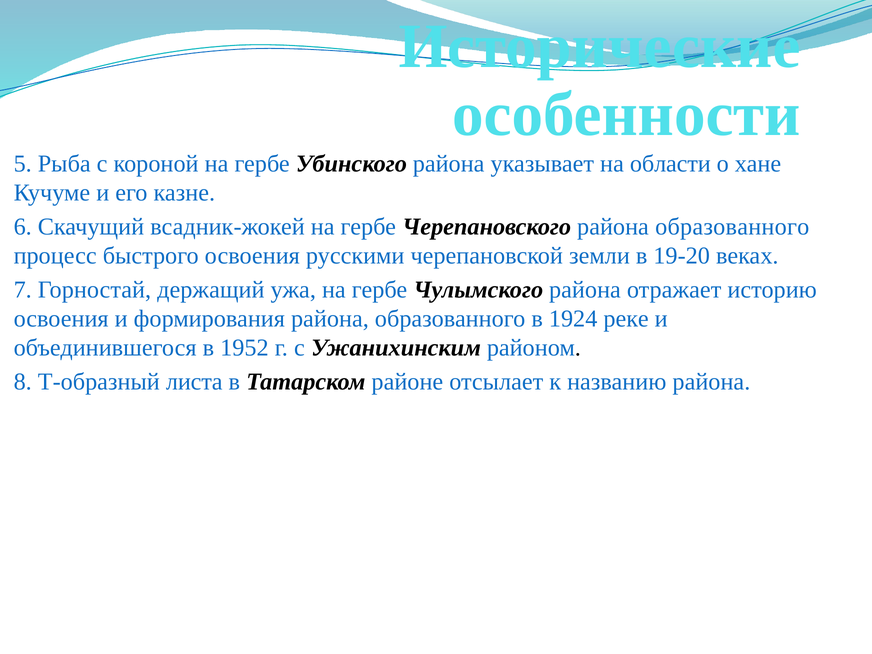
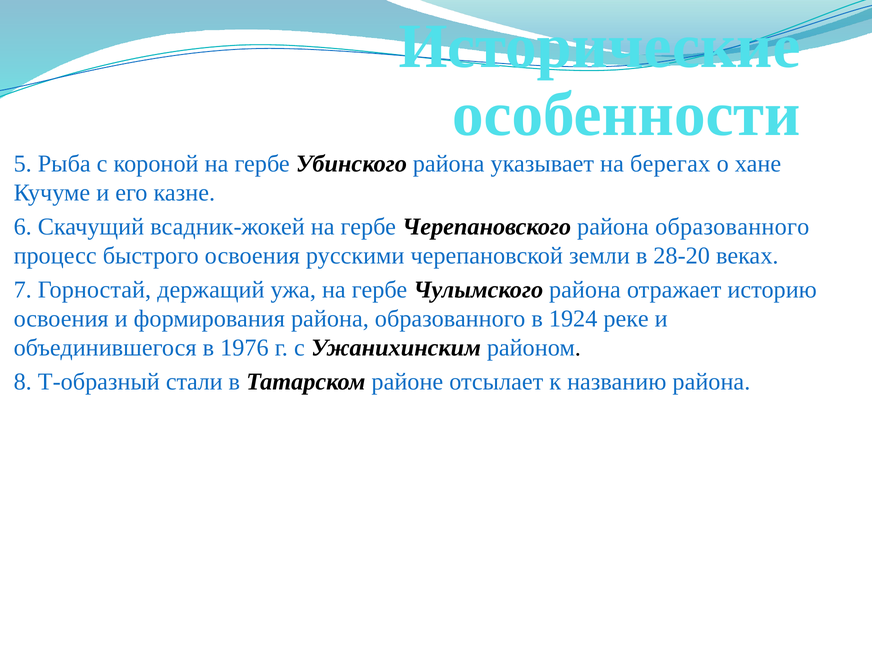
области: области -> берегах
19-20: 19-20 -> 28-20
1952: 1952 -> 1976
листа: листа -> стали
